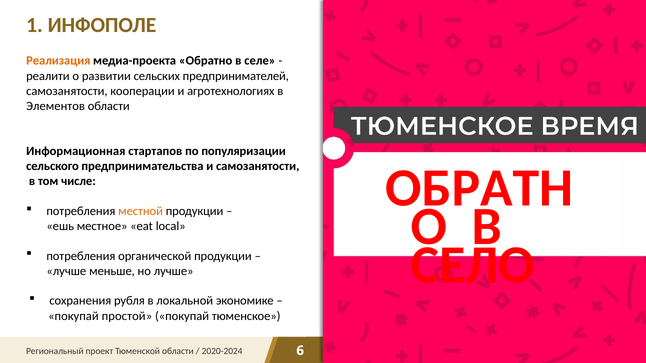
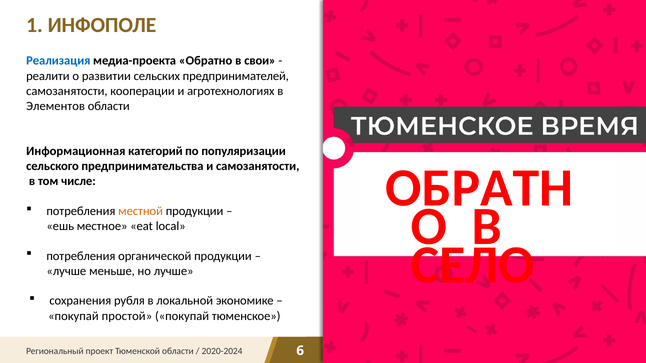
Реализация colour: orange -> blue
селе: селе -> свои
стартапов: стартапов -> категорий
